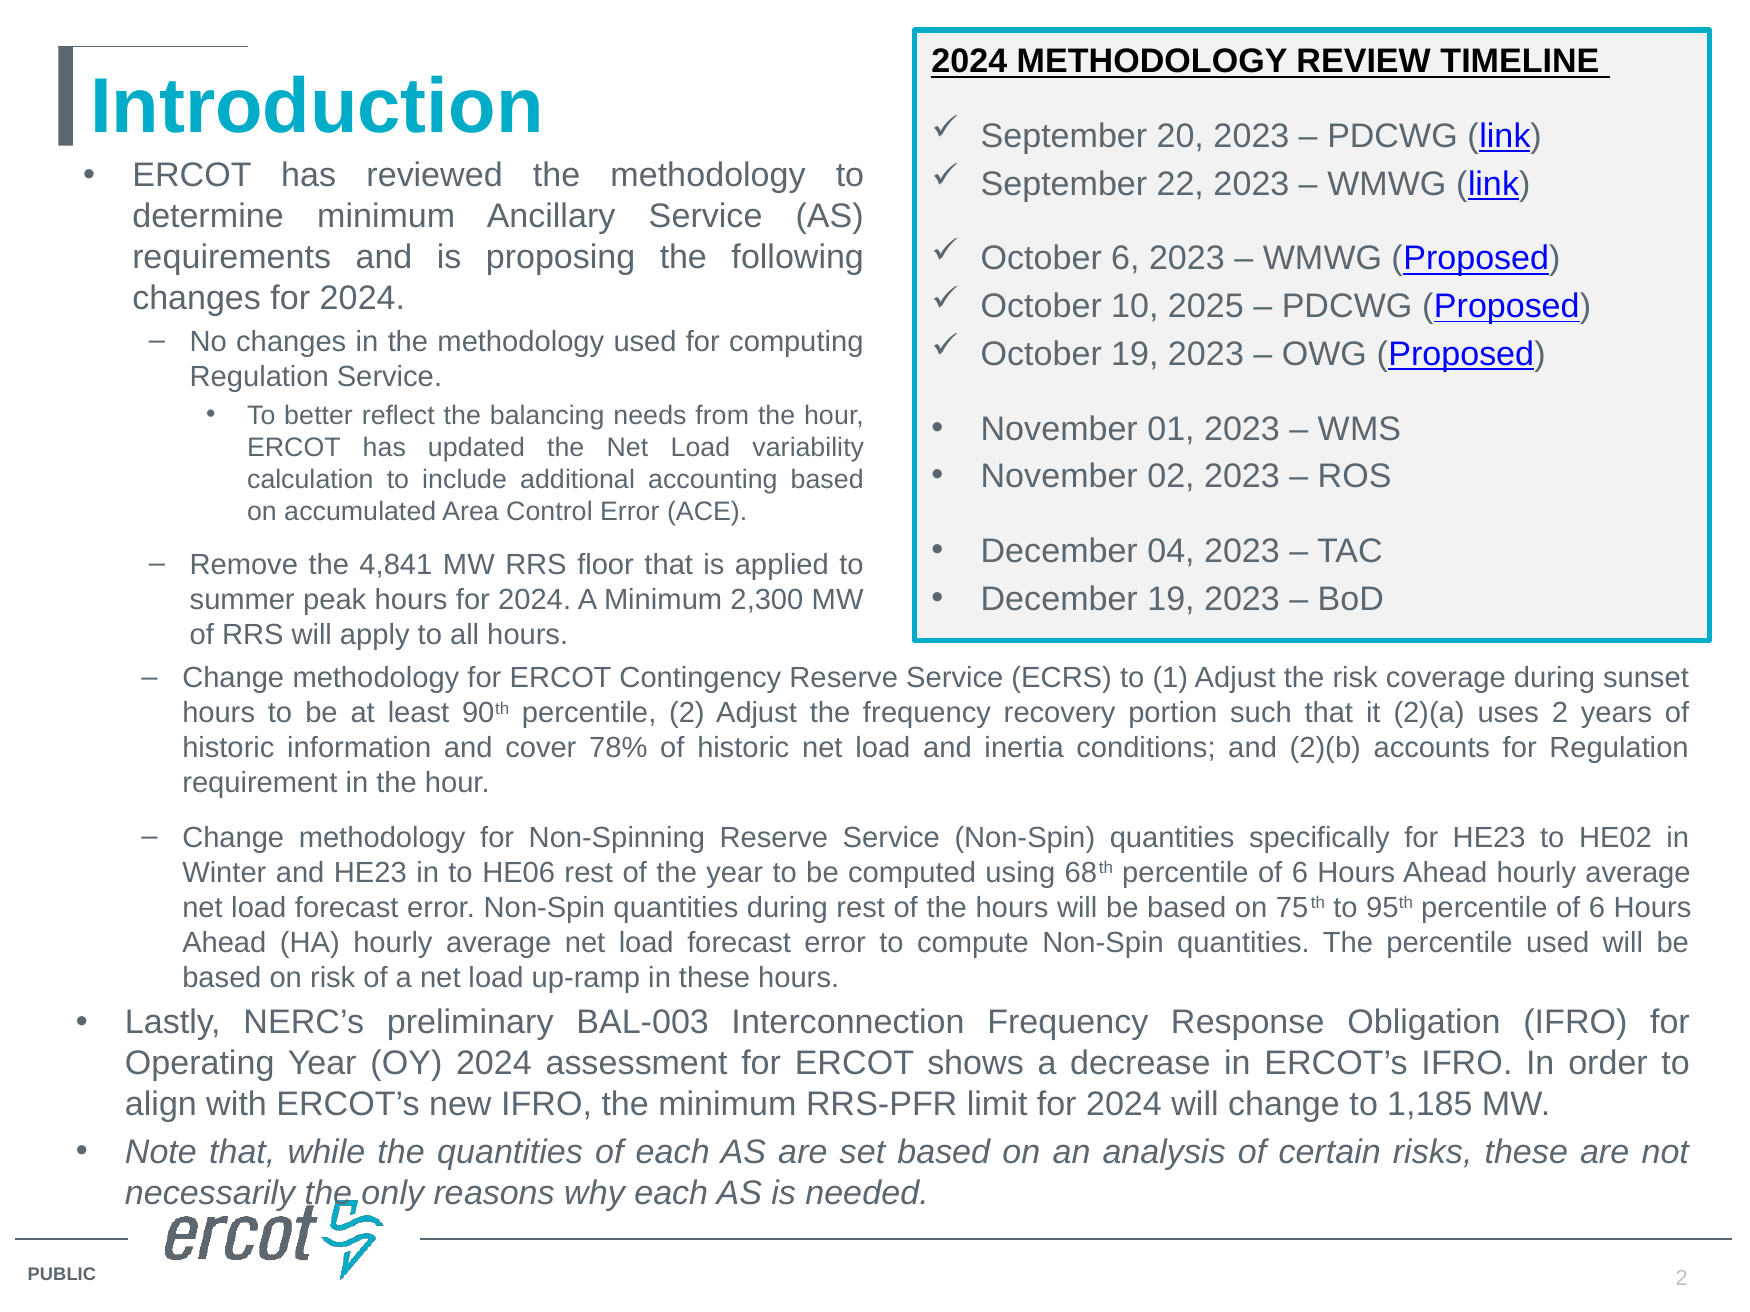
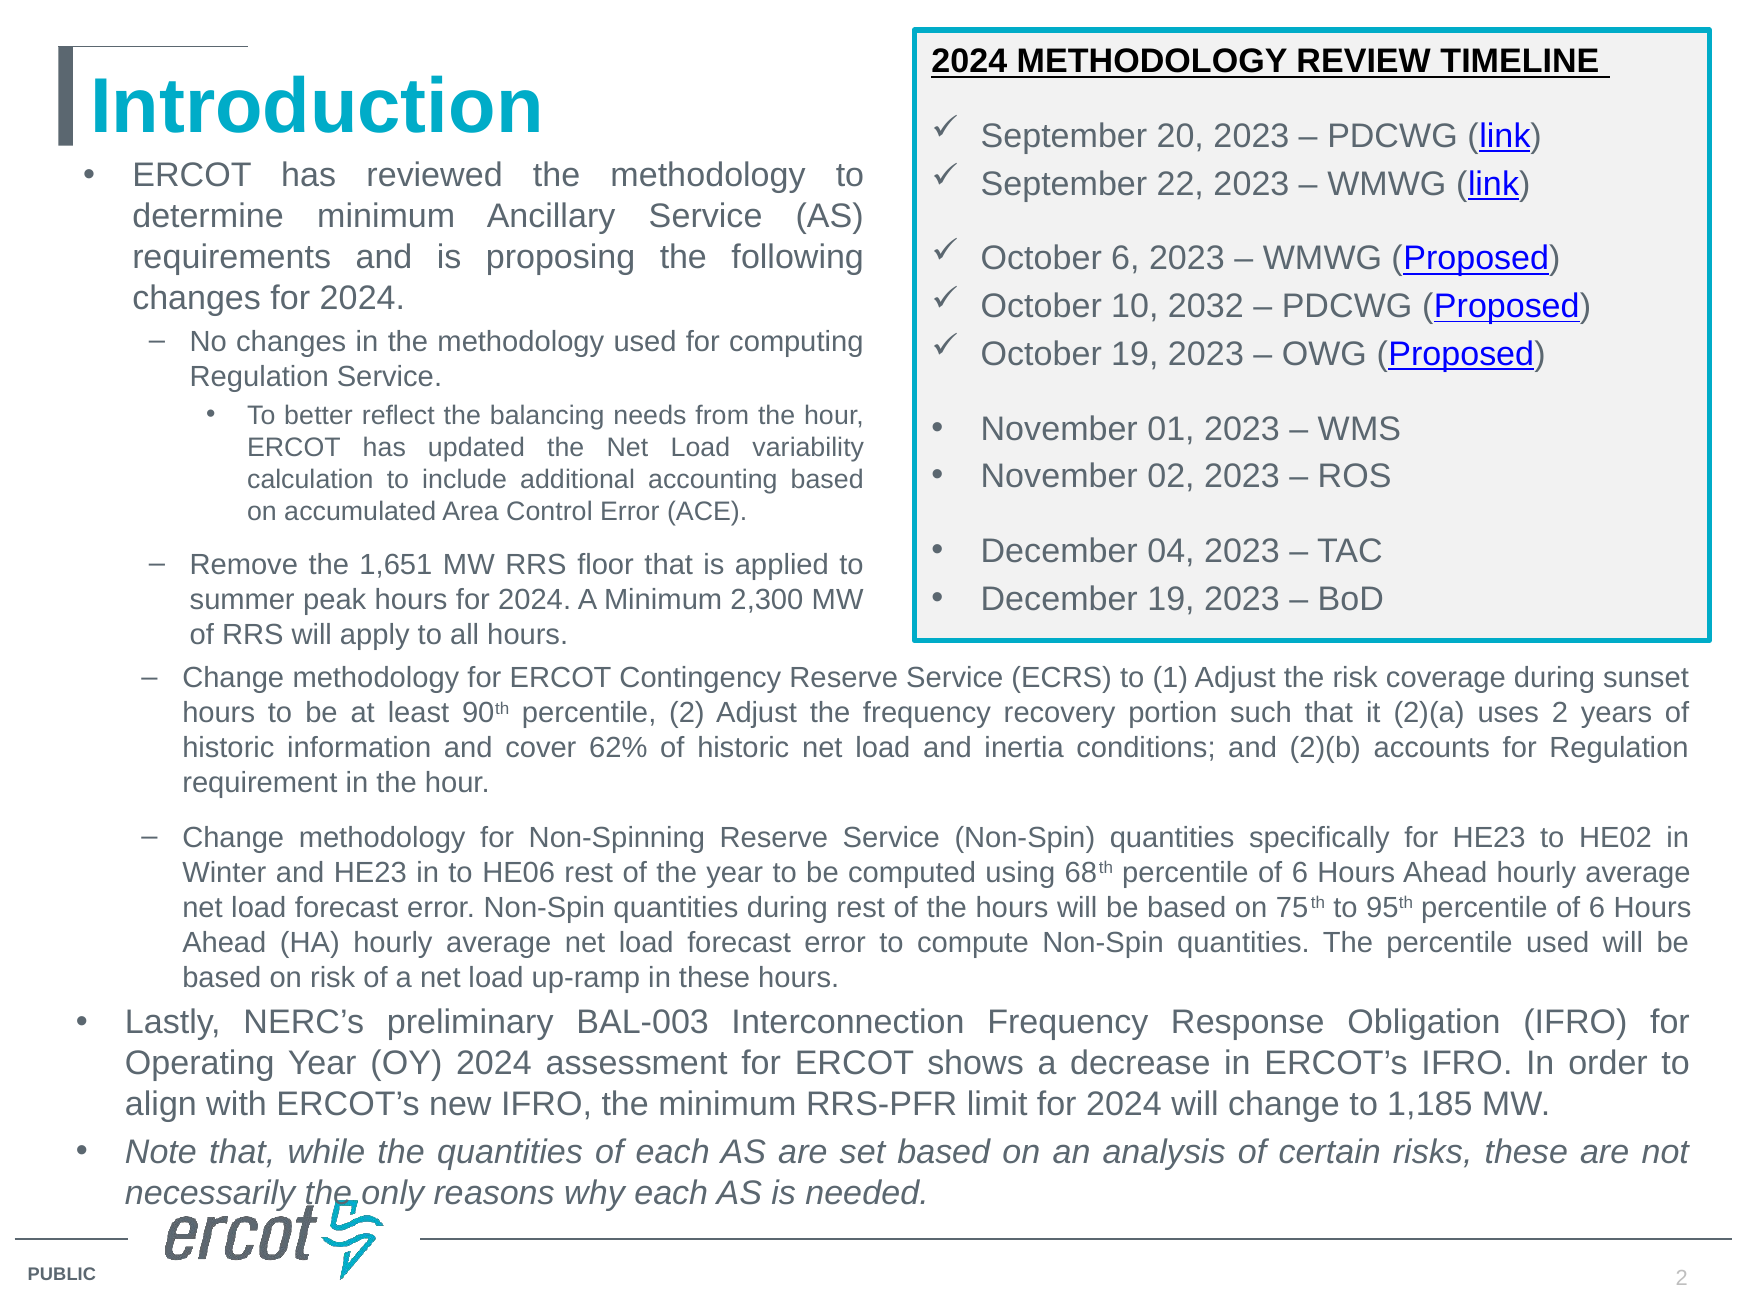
2025: 2025 -> 2032
4,841: 4,841 -> 1,651
78%: 78% -> 62%
